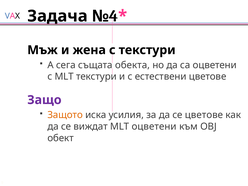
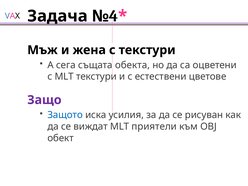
Защото colour: orange -> blue
се цветове: цветове -> рисуван
MLT оцветени: оцветени -> приятели
